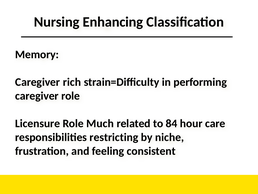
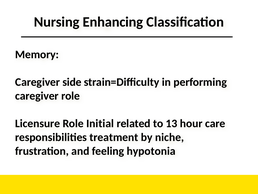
rich: rich -> side
Much: Much -> Initial
84: 84 -> 13
restricting: restricting -> treatment
consistent: consistent -> hypotonia
